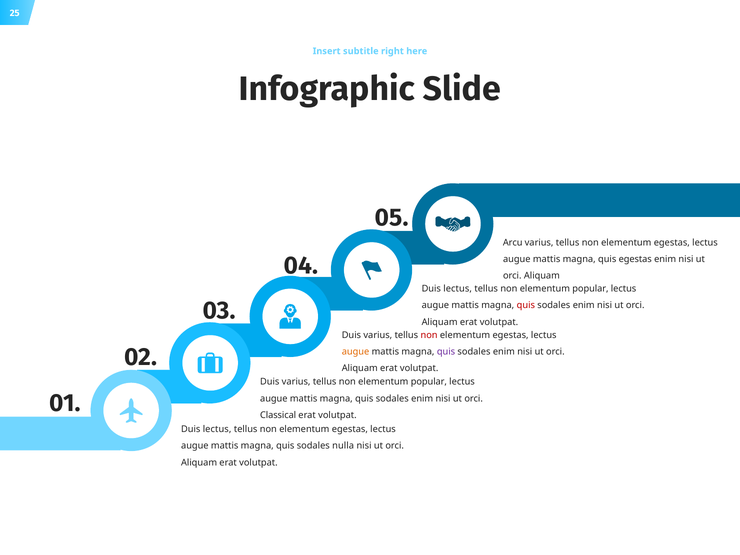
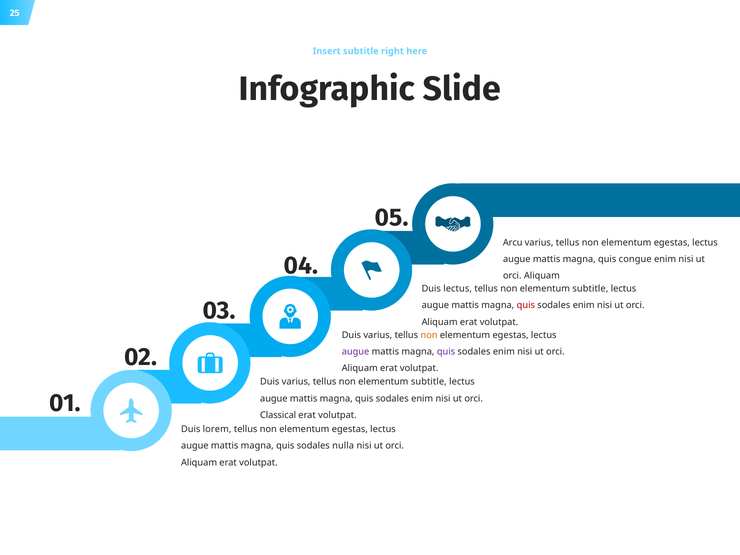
quis egestas: egestas -> congue
popular at (590, 289): popular -> subtitle
non at (429, 335) colour: red -> orange
augue at (356, 352) colour: orange -> purple
popular at (429, 382): popular -> subtitle
lectus at (217, 429): lectus -> lorem
